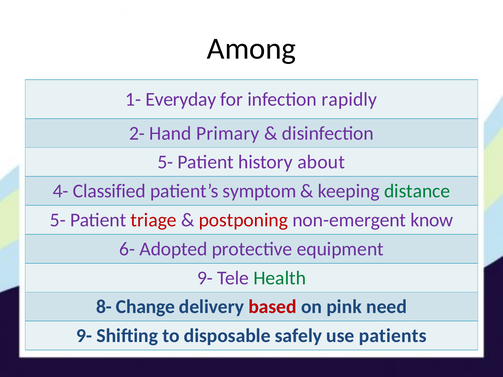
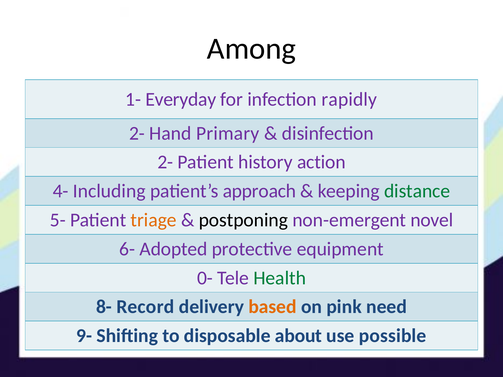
5- at (165, 162): 5- -> 2-
about: about -> action
Classified: Classified -> Including
symptom: symptom -> approach
triage colour: red -> orange
postponing colour: red -> black
know: know -> novel
9- at (205, 278): 9- -> 0-
Change: Change -> Record
based colour: red -> orange
safely: safely -> about
patients: patients -> possible
